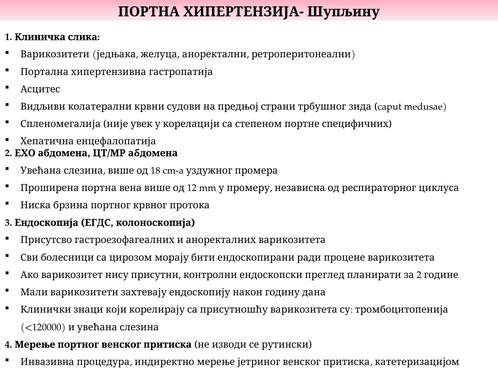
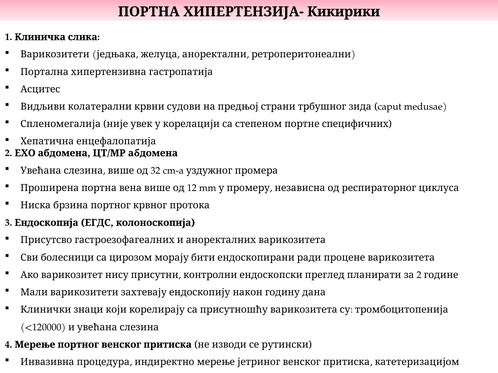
Шупљину: Шупљину -> Кикирики
18: 18 -> 32
